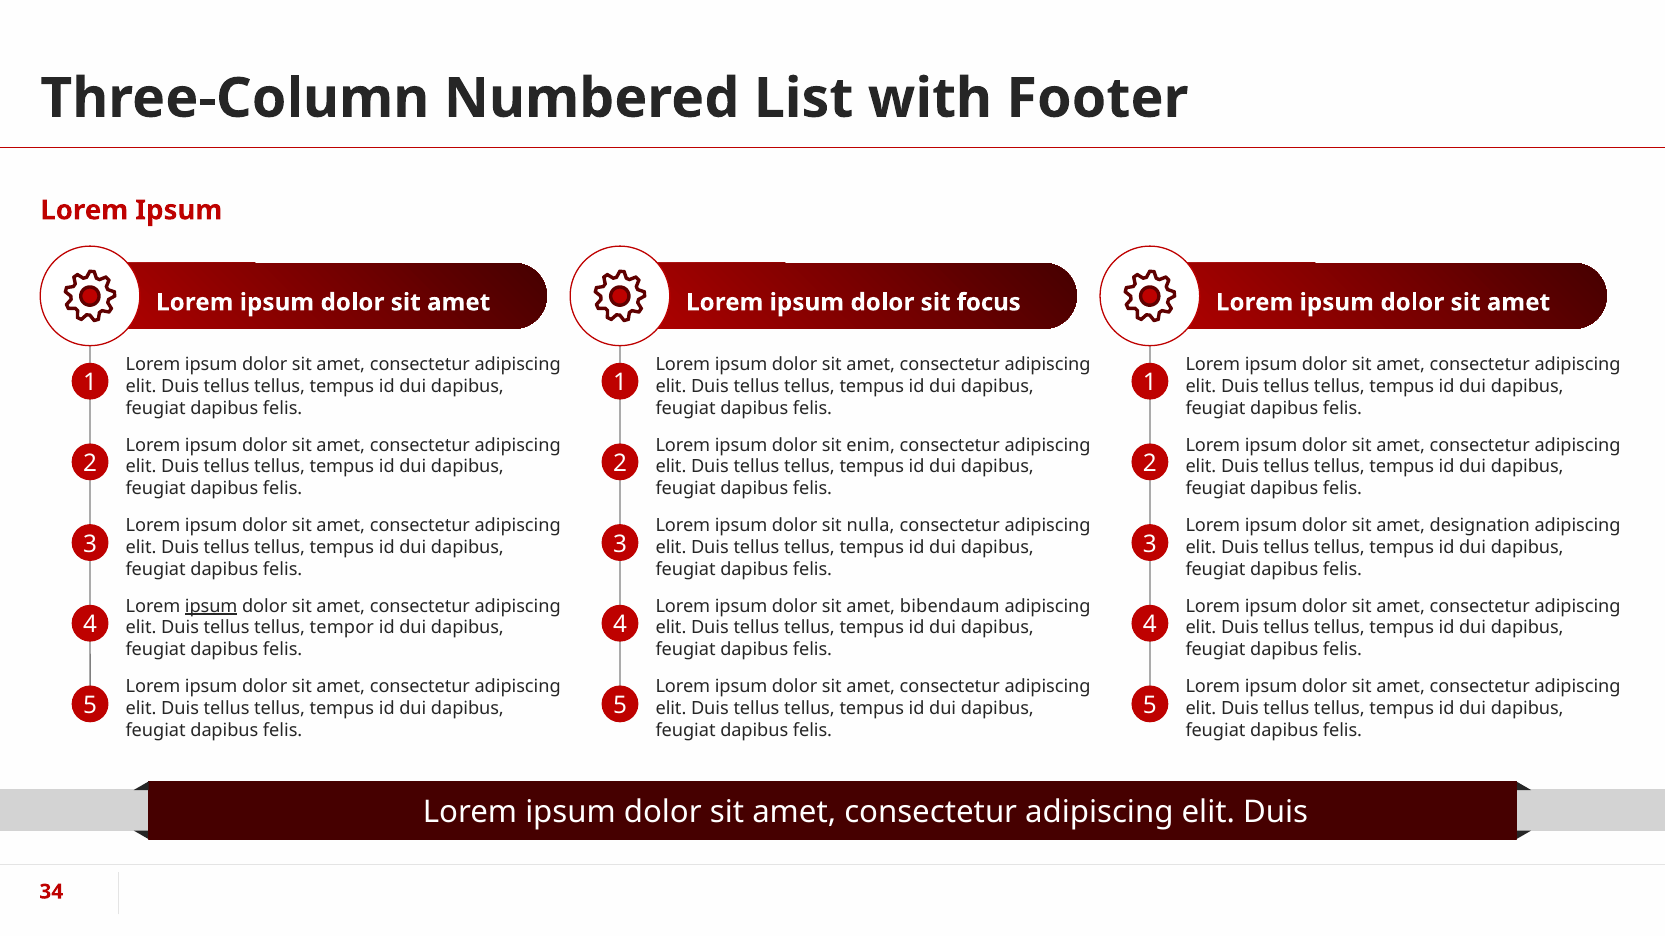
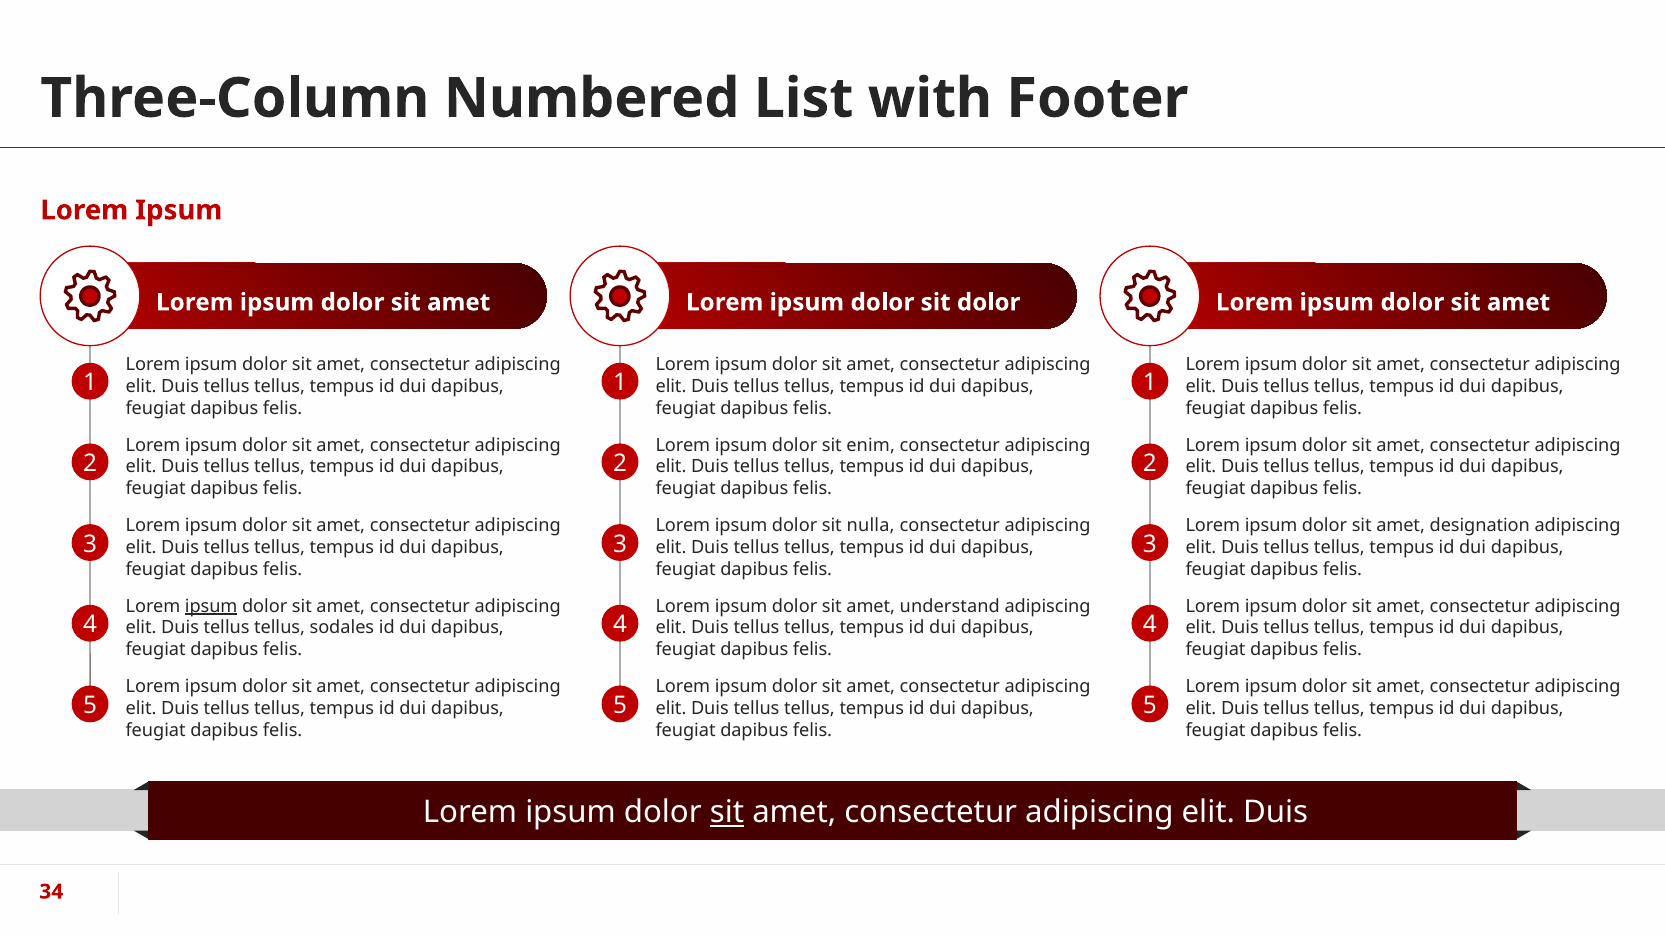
sit focus: focus -> dolor
bibendaum: bibendaum -> understand
tempor: tempor -> sodales
sit at (727, 813) underline: none -> present
